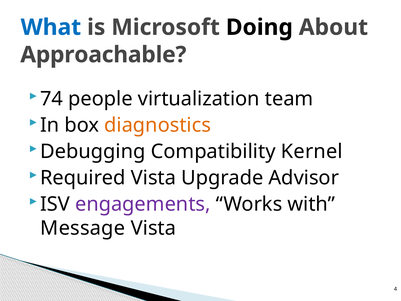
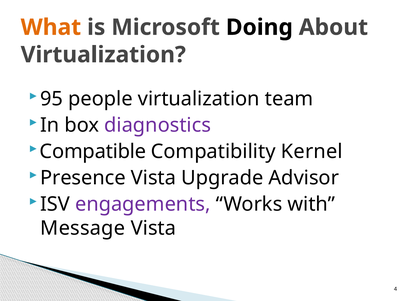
What colour: blue -> orange
Approachable at (103, 55): Approachable -> Virtualization
74: 74 -> 95
diagnostics colour: orange -> purple
Debugging: Debugging -> Compatible
Required: Required -> Presence
